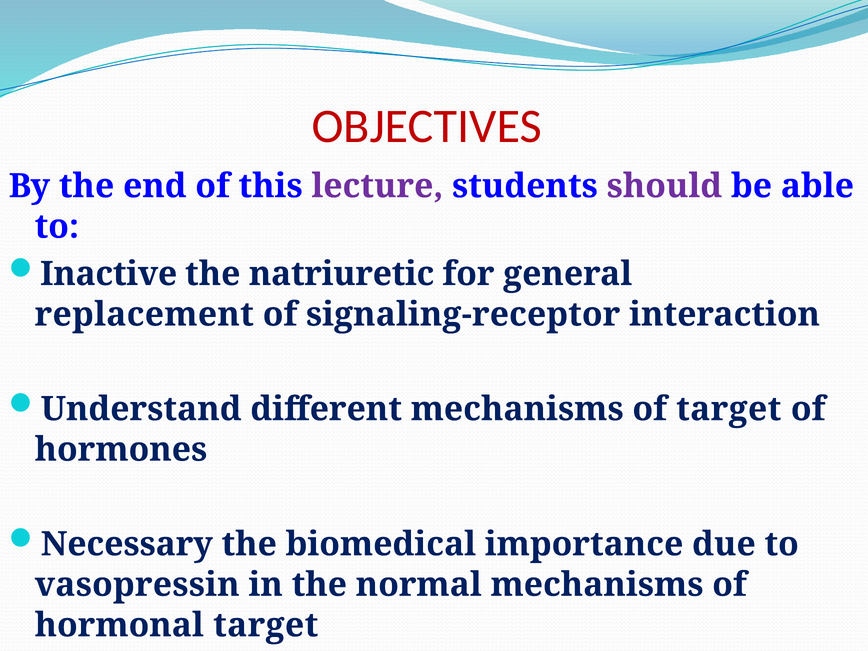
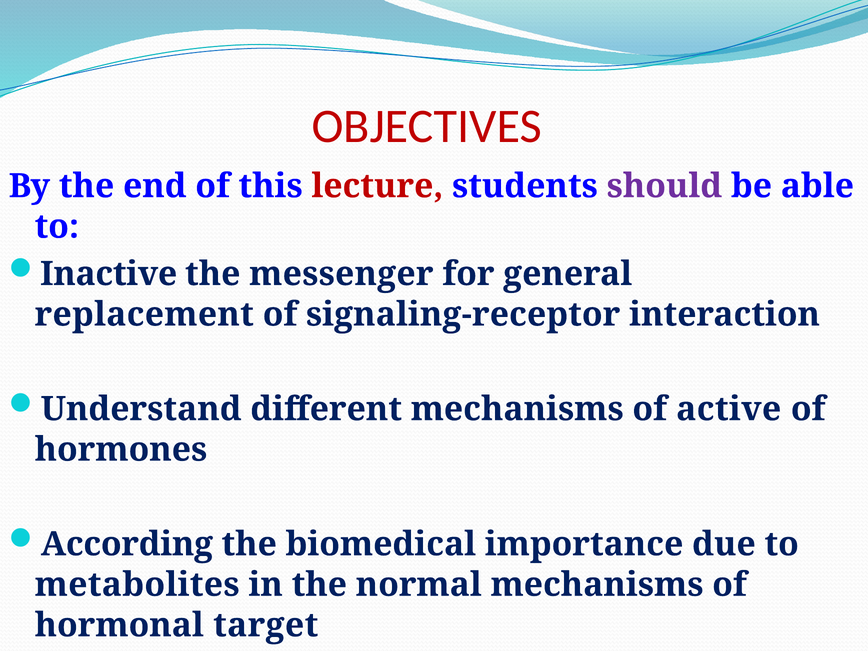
lecture colour: purple -> red
natriuretic: natriuretic -> messenger
of target: target -> active
Necessary: Necessary -> According
vasopressin: vasopressin -> metabolites
